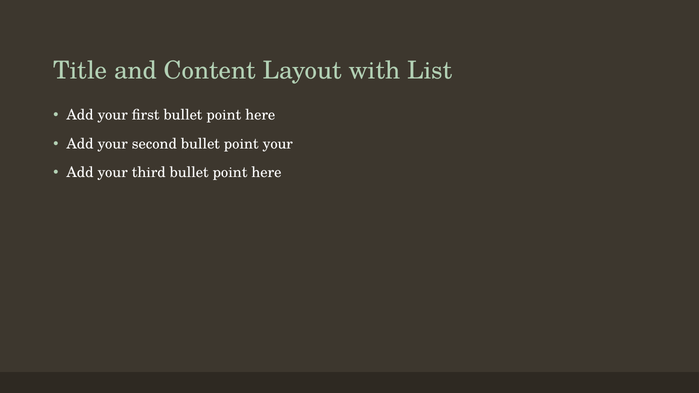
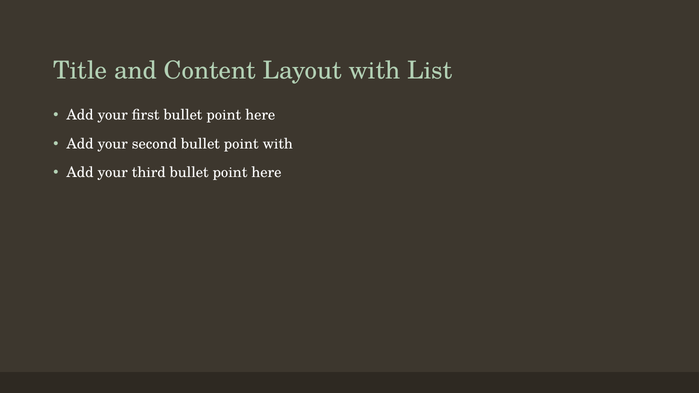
point your: your -> with
